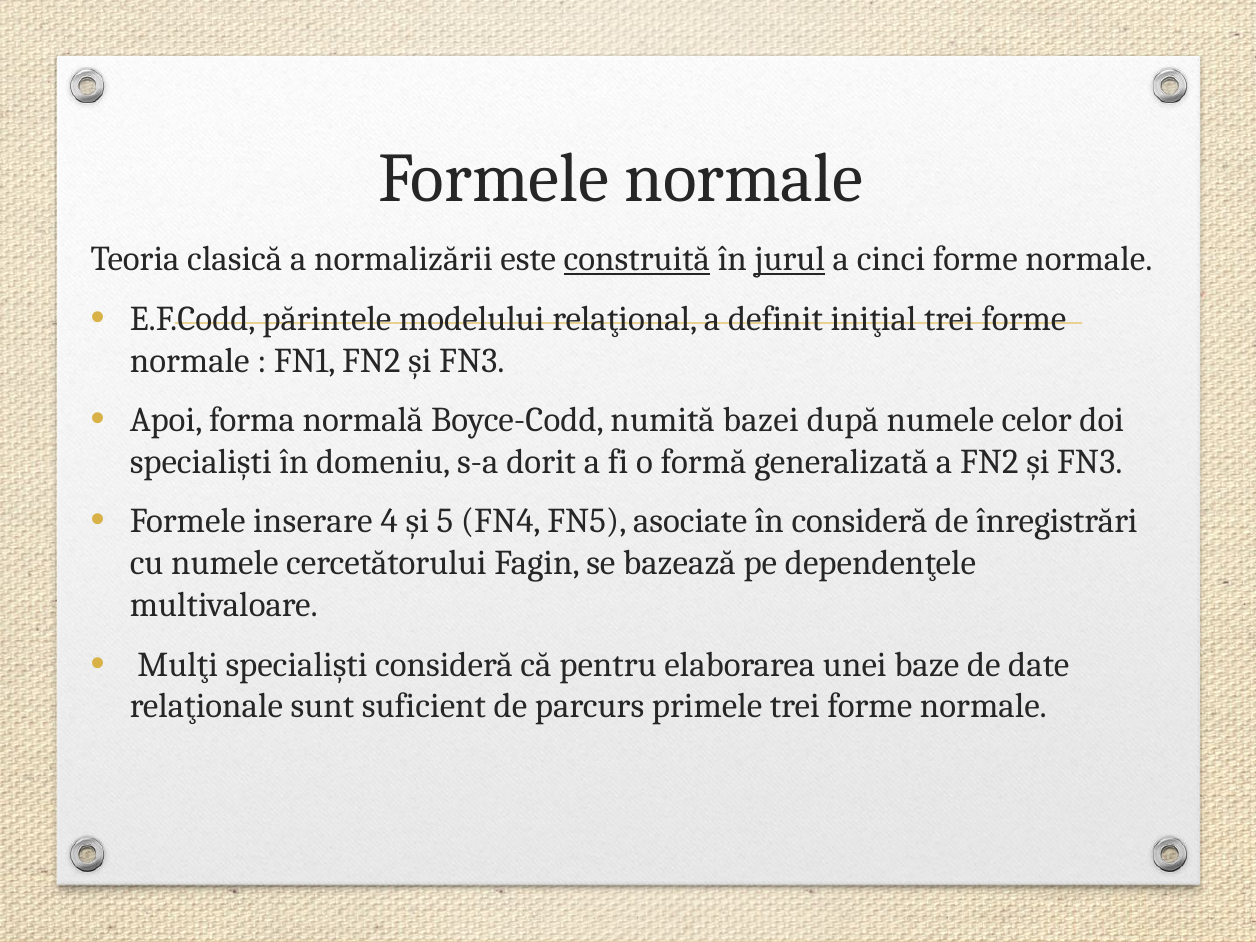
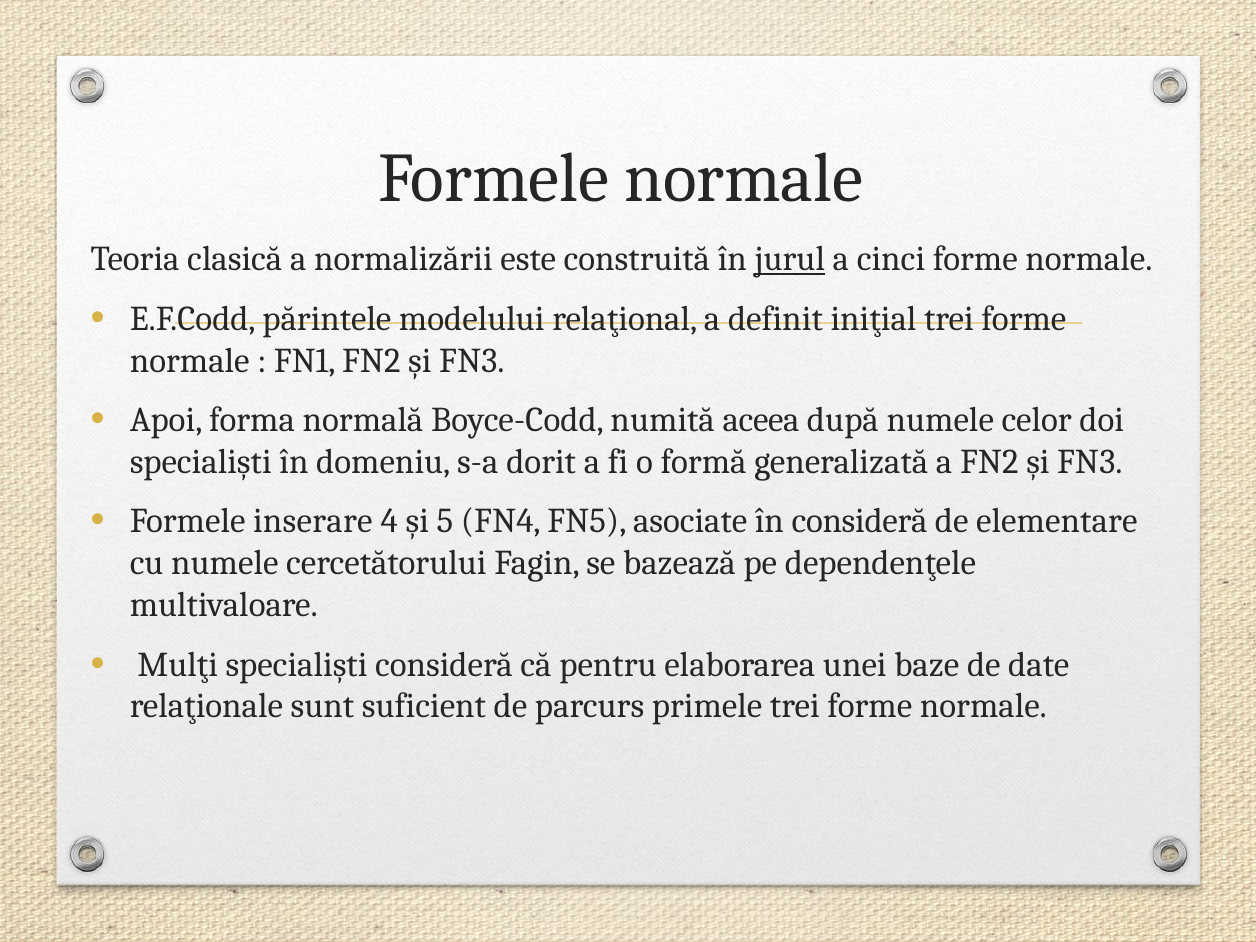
construită underline: present -> none
bazei: bazei -> aceea
înregistrări: înregistrări -> elementare
